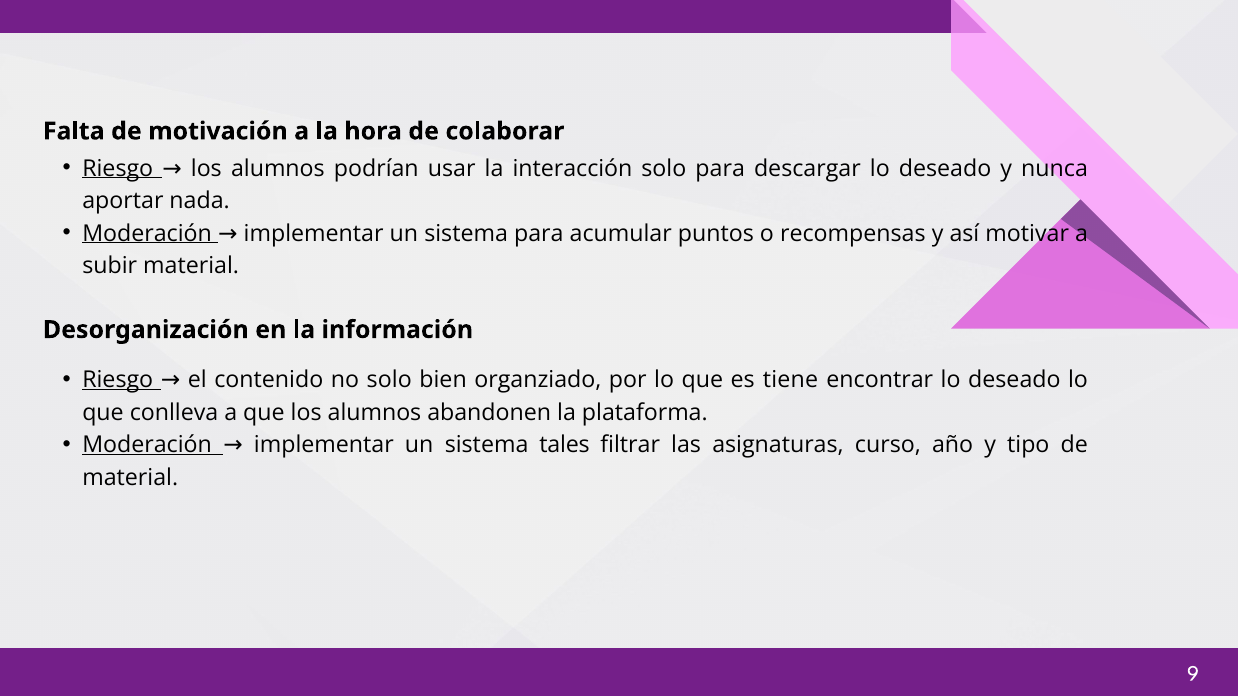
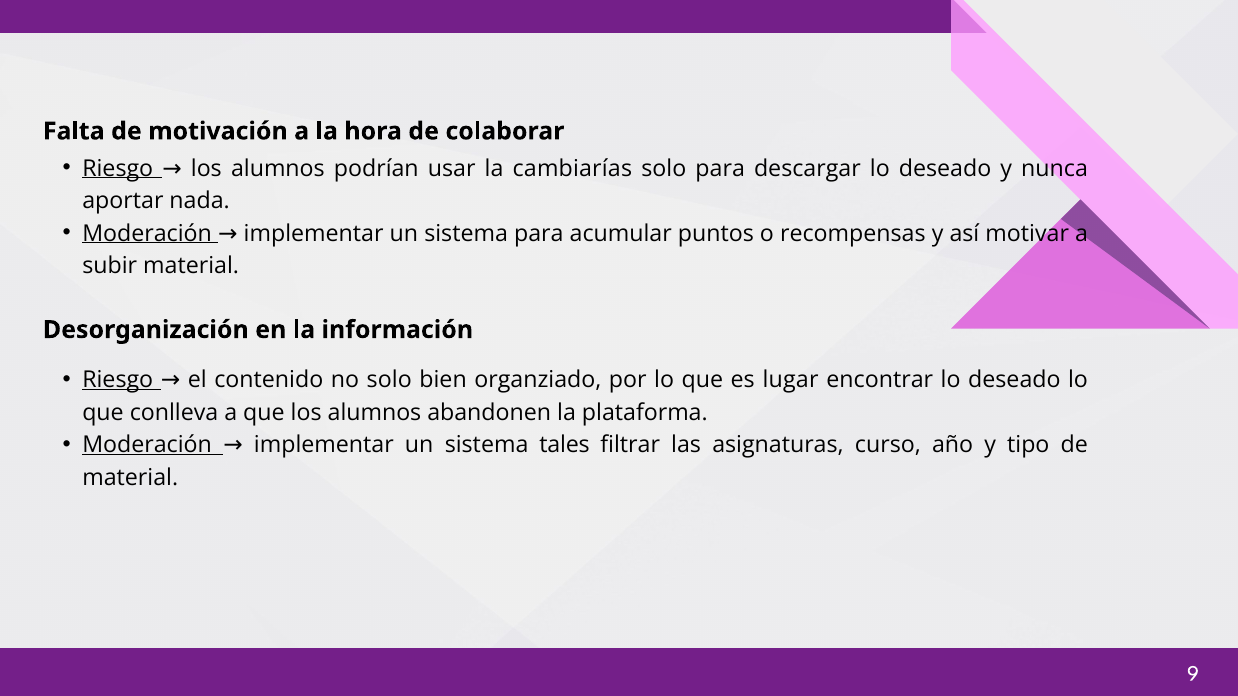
interacción: interacción -> cambiarías
tiene: tiene -> lugar
